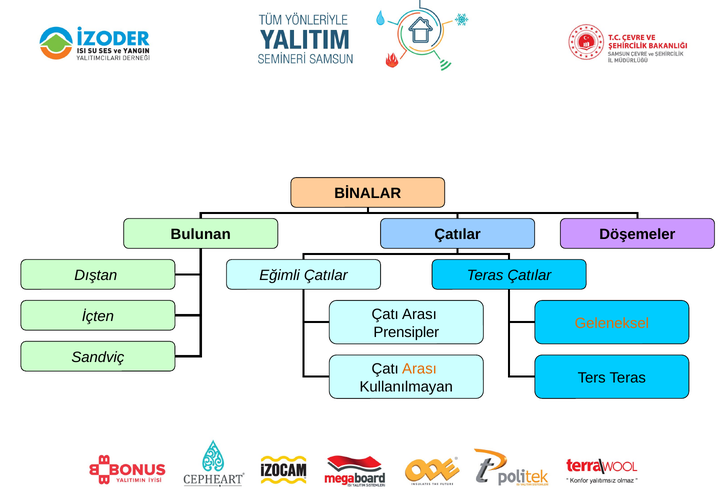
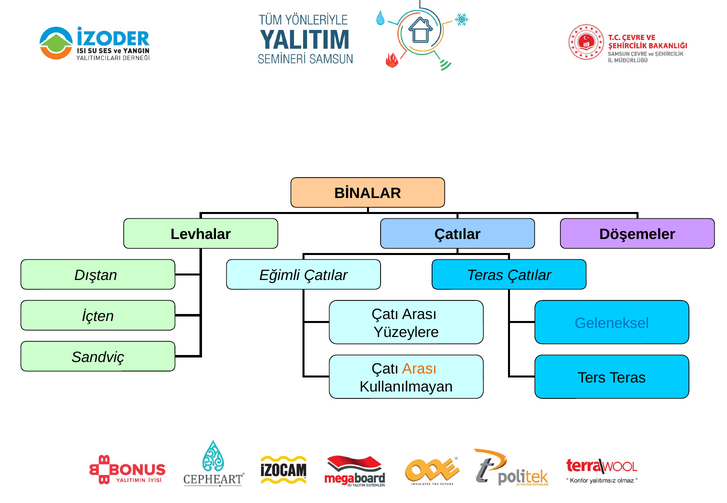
Bulunan: Bulunan -> Levhalar
Geleneksel colour: orange -> blue
Prensipler: Prensipler -> Yüzeylere
